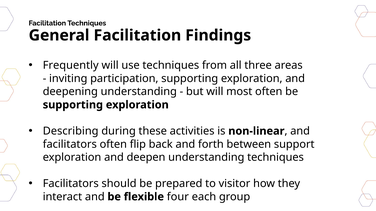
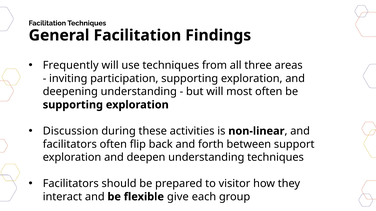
Describing: Describing -> Discussion
four: four -> give
